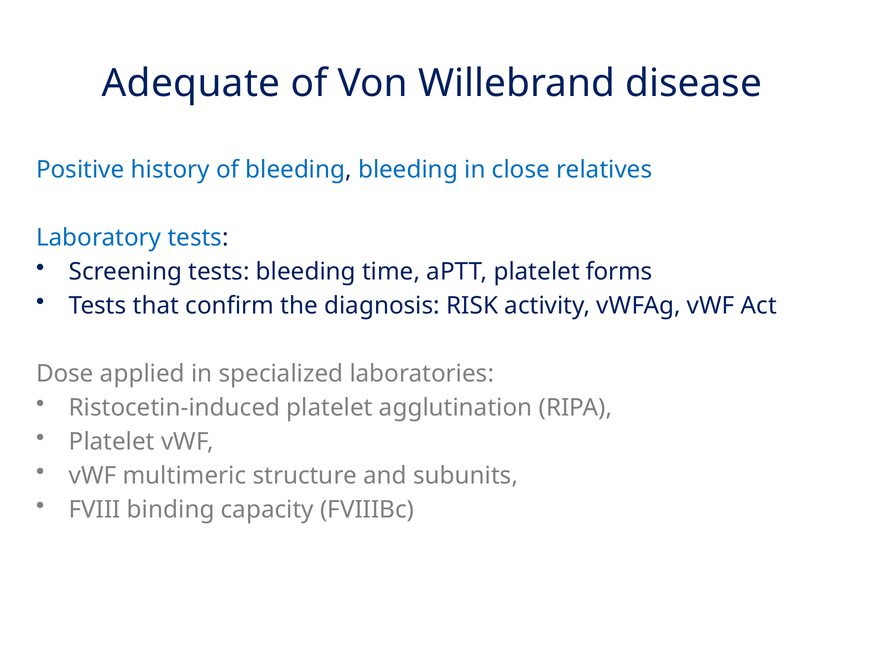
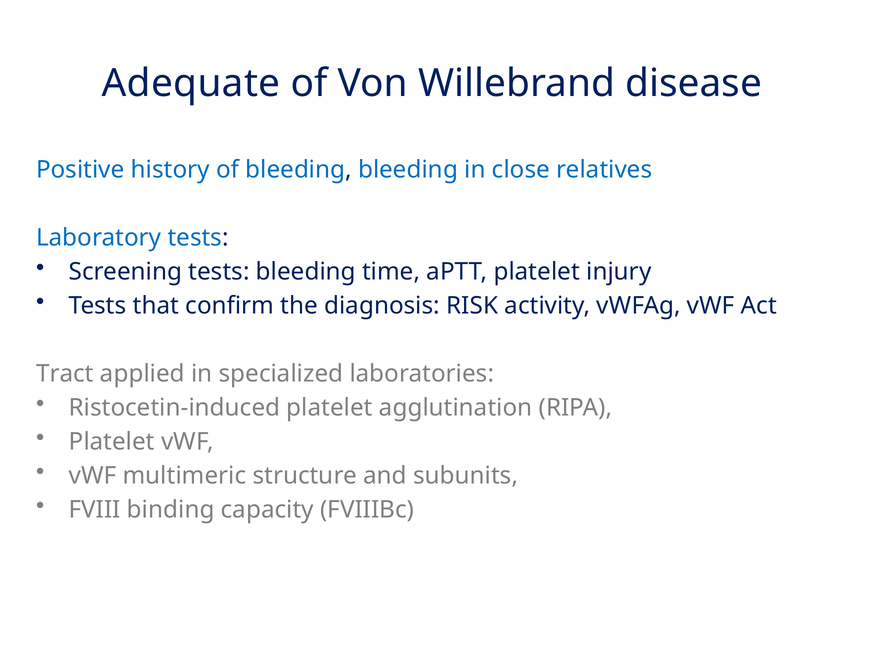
forms: forms -> injury
Dose: Dose -> Tract
